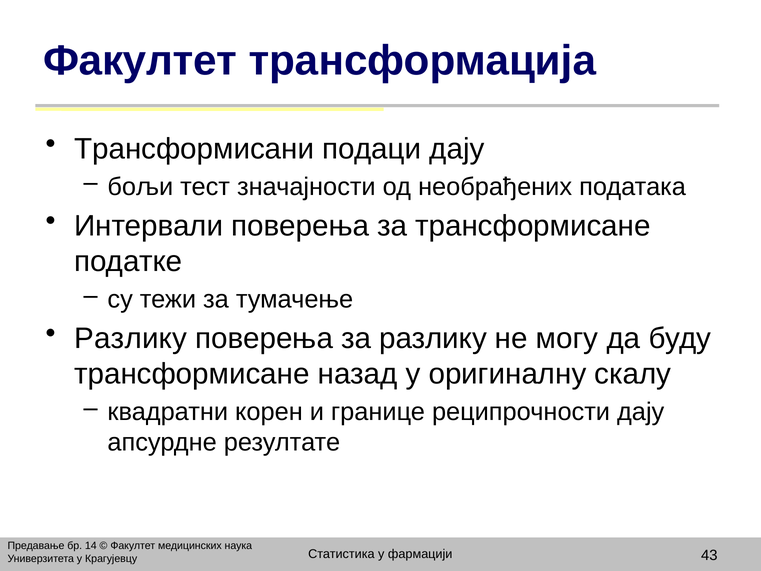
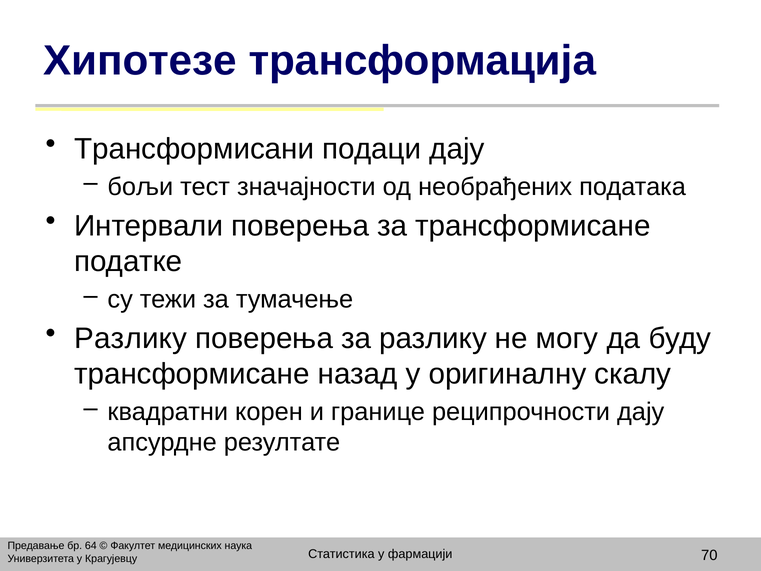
Факултет at (140, 61): Факултет -> Хипотезе
14: 14 -> 64
43: 43 -> 70
